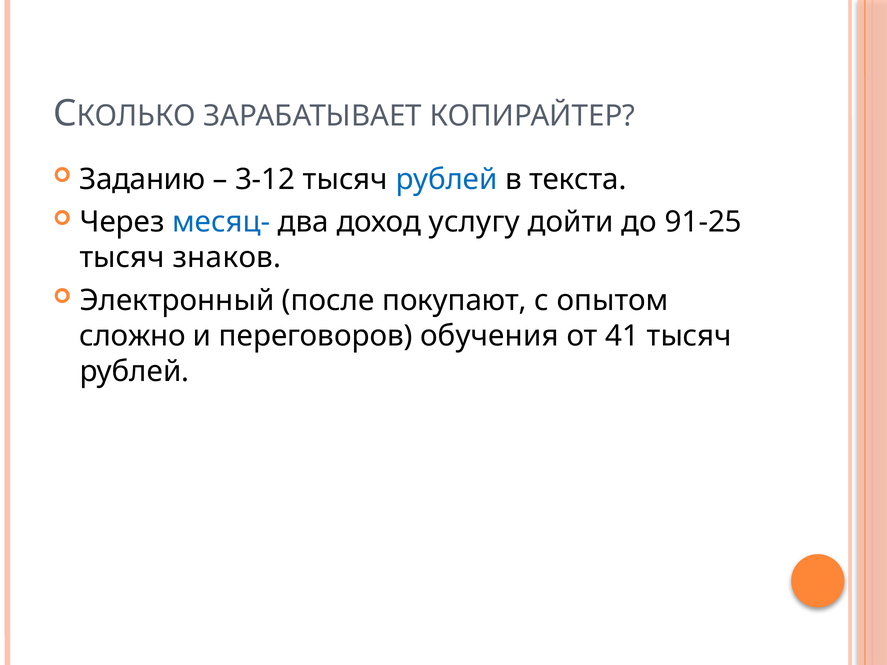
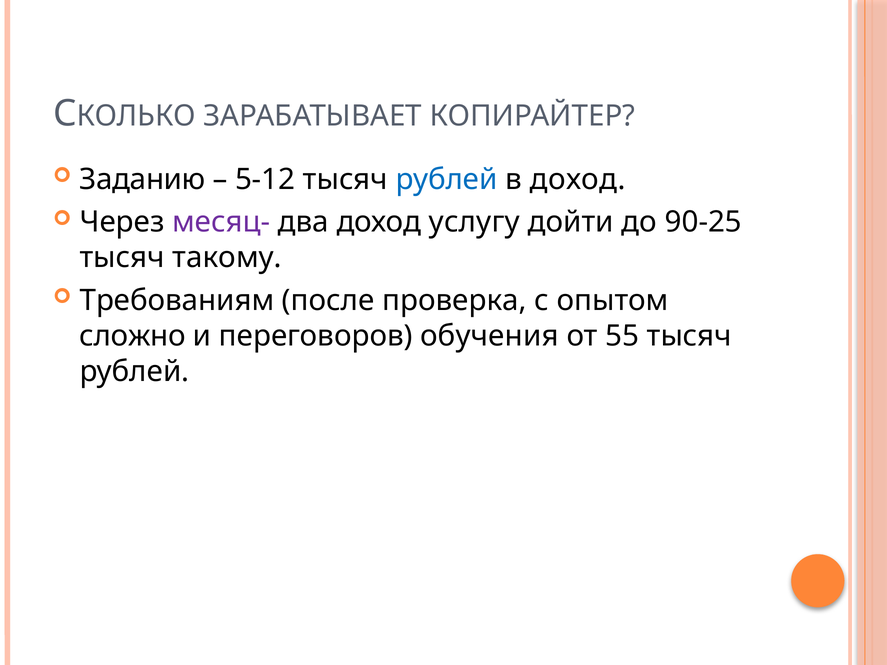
3-12: 3-12 -> 5-12
в текста: текста -> доход
месяц- colour: blue -> purple
91-25: 91-25 -> 90-25
знаков: знаков -> такому
Электронный: Электронный -> Требованиям
покупают: покупают -> проверка
41: 41 -> 55
